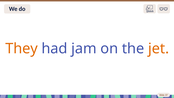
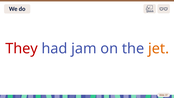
They colour: orange -> red
